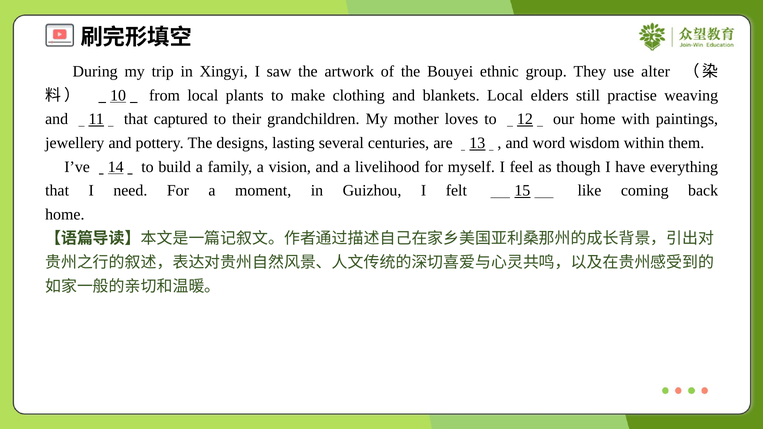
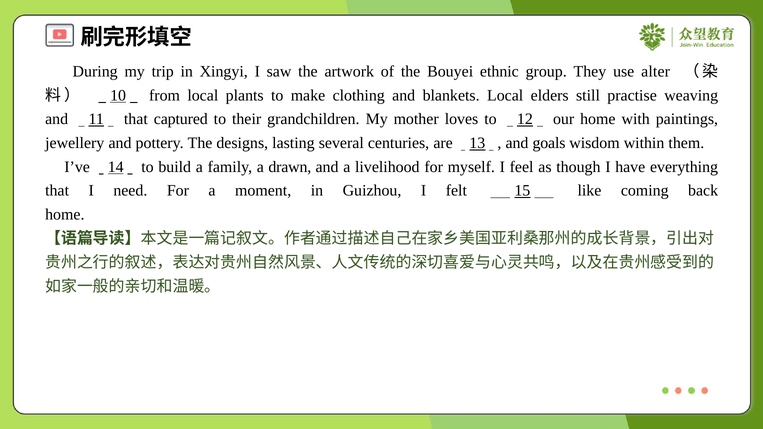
word: word -> goals
vision: vision -> drawn
